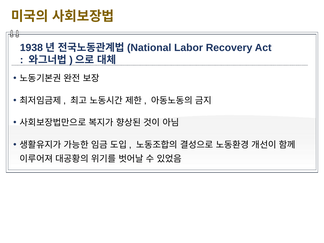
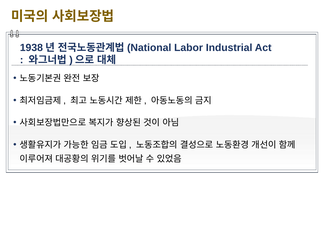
Recovery: Recovery -> Industrial
